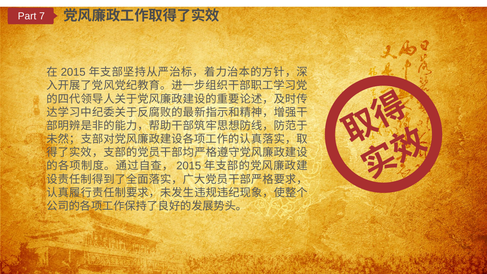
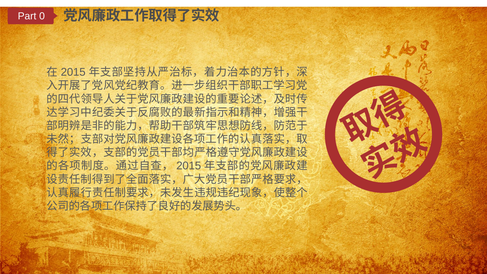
7: 7 -> 0
